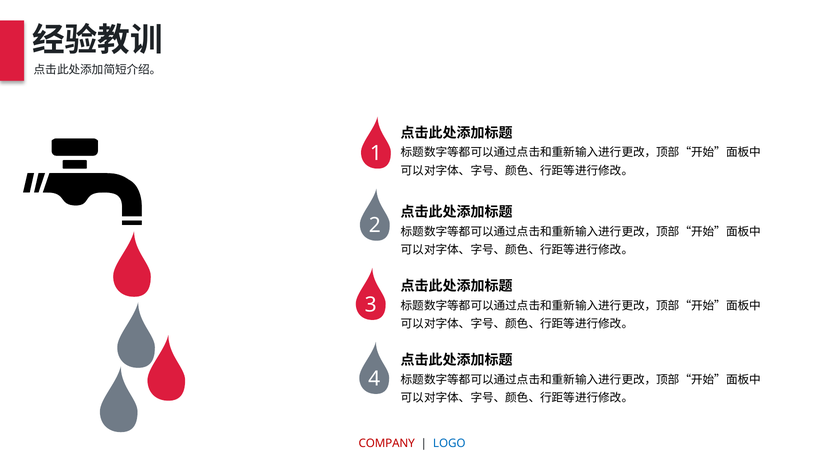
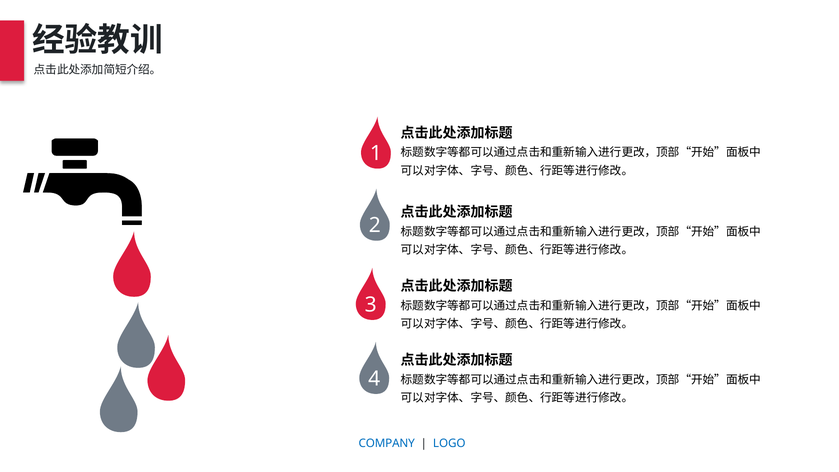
COMPANY colour: red -> blue
